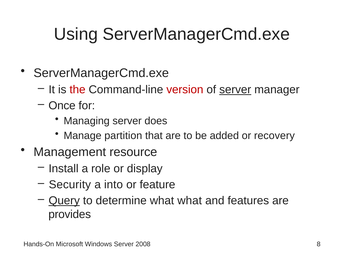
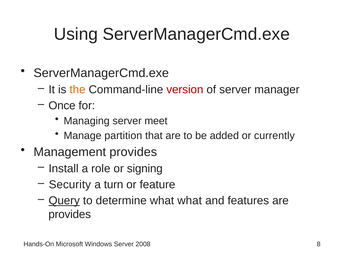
the colour: red -> orange
server at (235, 90) underline: present -> none
does: does -> meet
recovery: recovery -> currently
Management resource: resource -> provides
display: display -> signing
into: into -> turn
